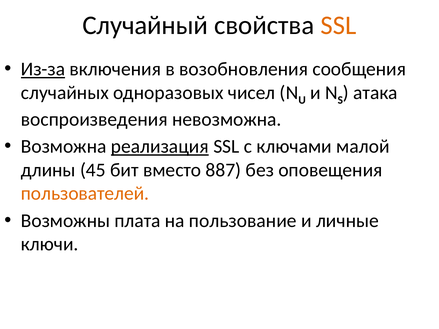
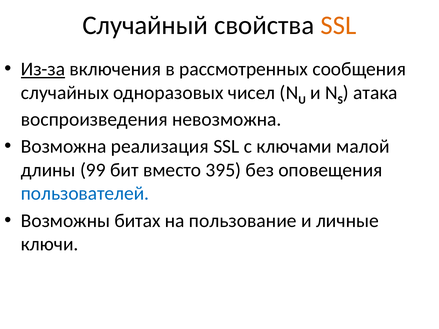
возобновления: возобновления -> рассмотренных
реализация underline: present -> none
45: 45 -> 99
887: 887 -> 395
пользователей colour: orange -> blue
плата: плата -> битах
